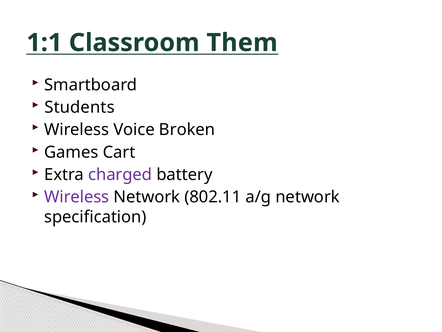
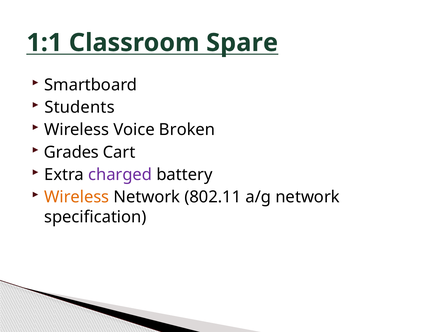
Them: Them -> Spare
Games: Games -> Grades
Wireless at (77, 197) colour: purple -> orange
